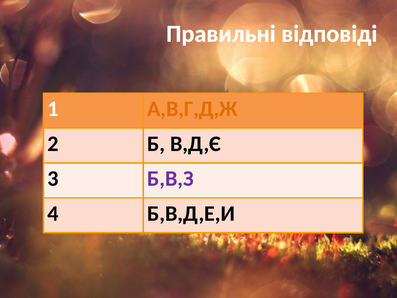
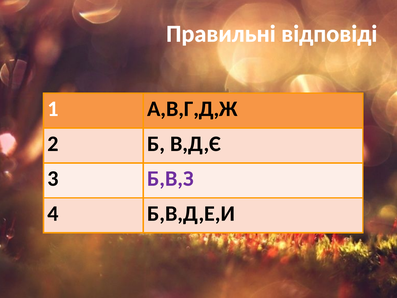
А,В,Г,Д,Ж colour: orange -> black
